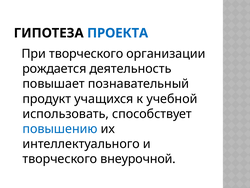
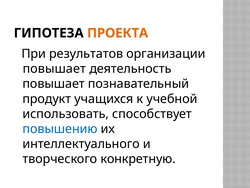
ПРОЕКТА colour: blue -> orange
При творческого: творческого -> результатов
рождается at (54, 69): рождается -> повышает
внеурочной: внеурочной -> конкретную
